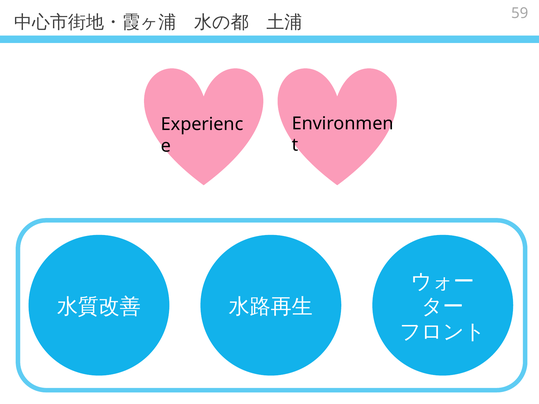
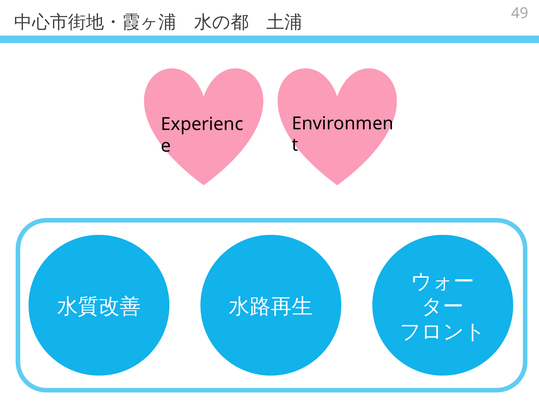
59: 59 -> 49
